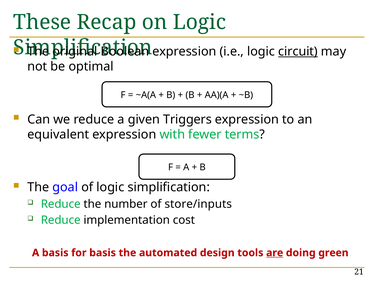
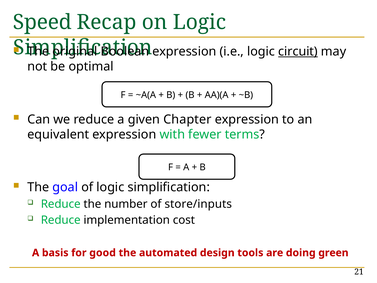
These: These -> Speed
Triggers: Triggers -> Chapter
for basis: basis -> good
are underline: present -> none
